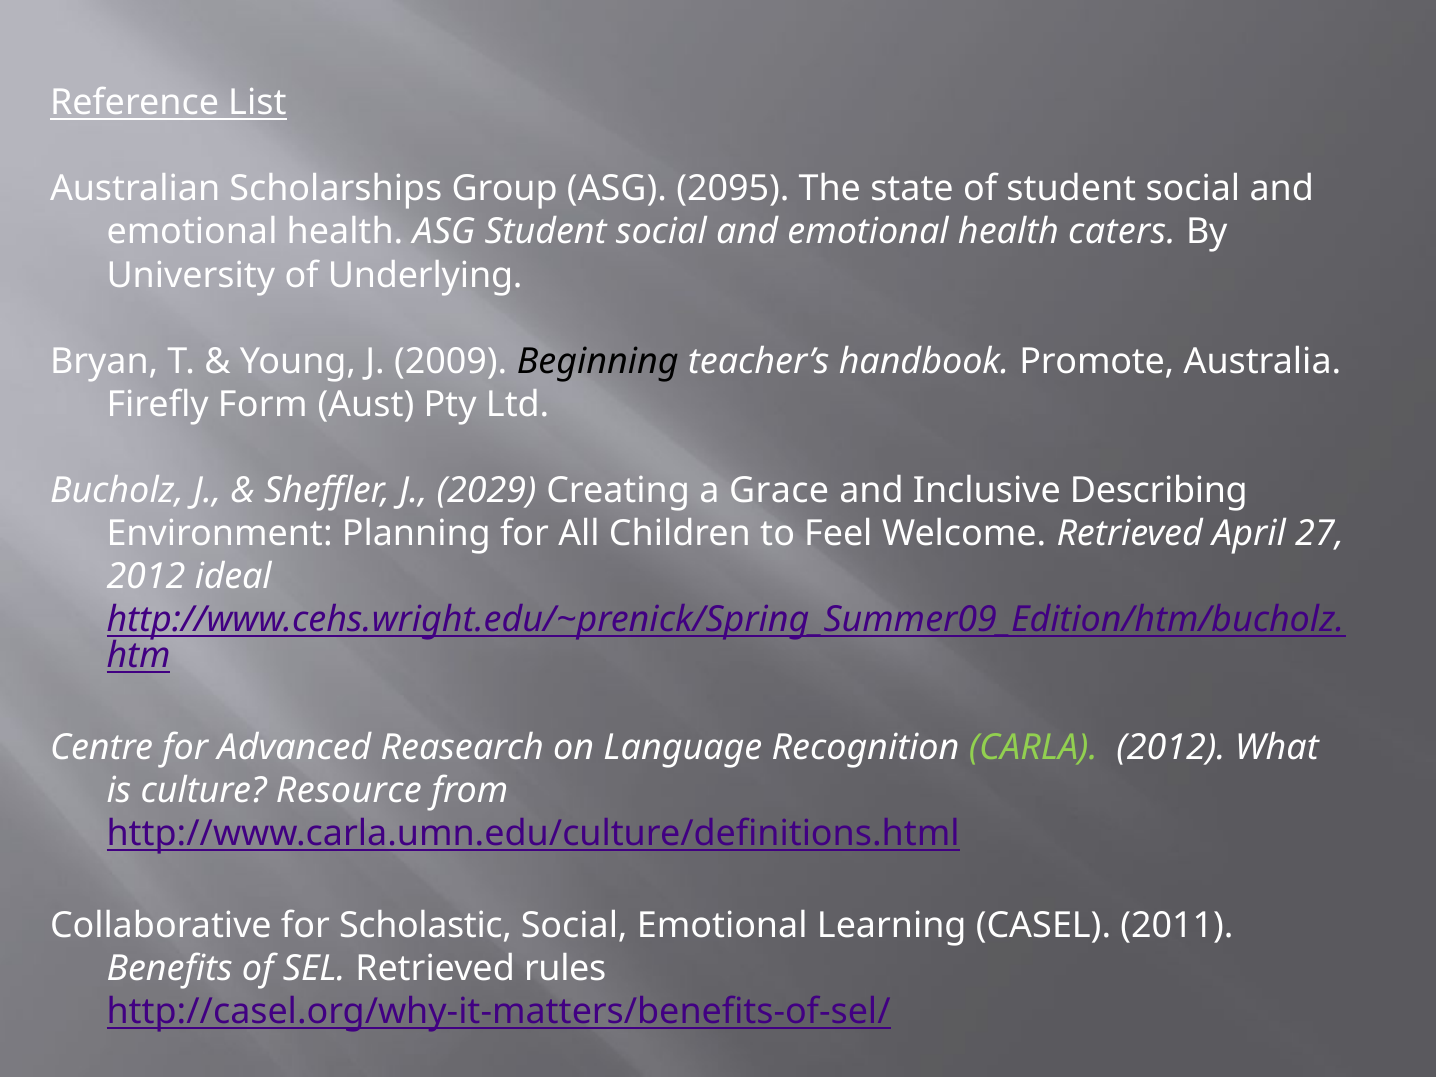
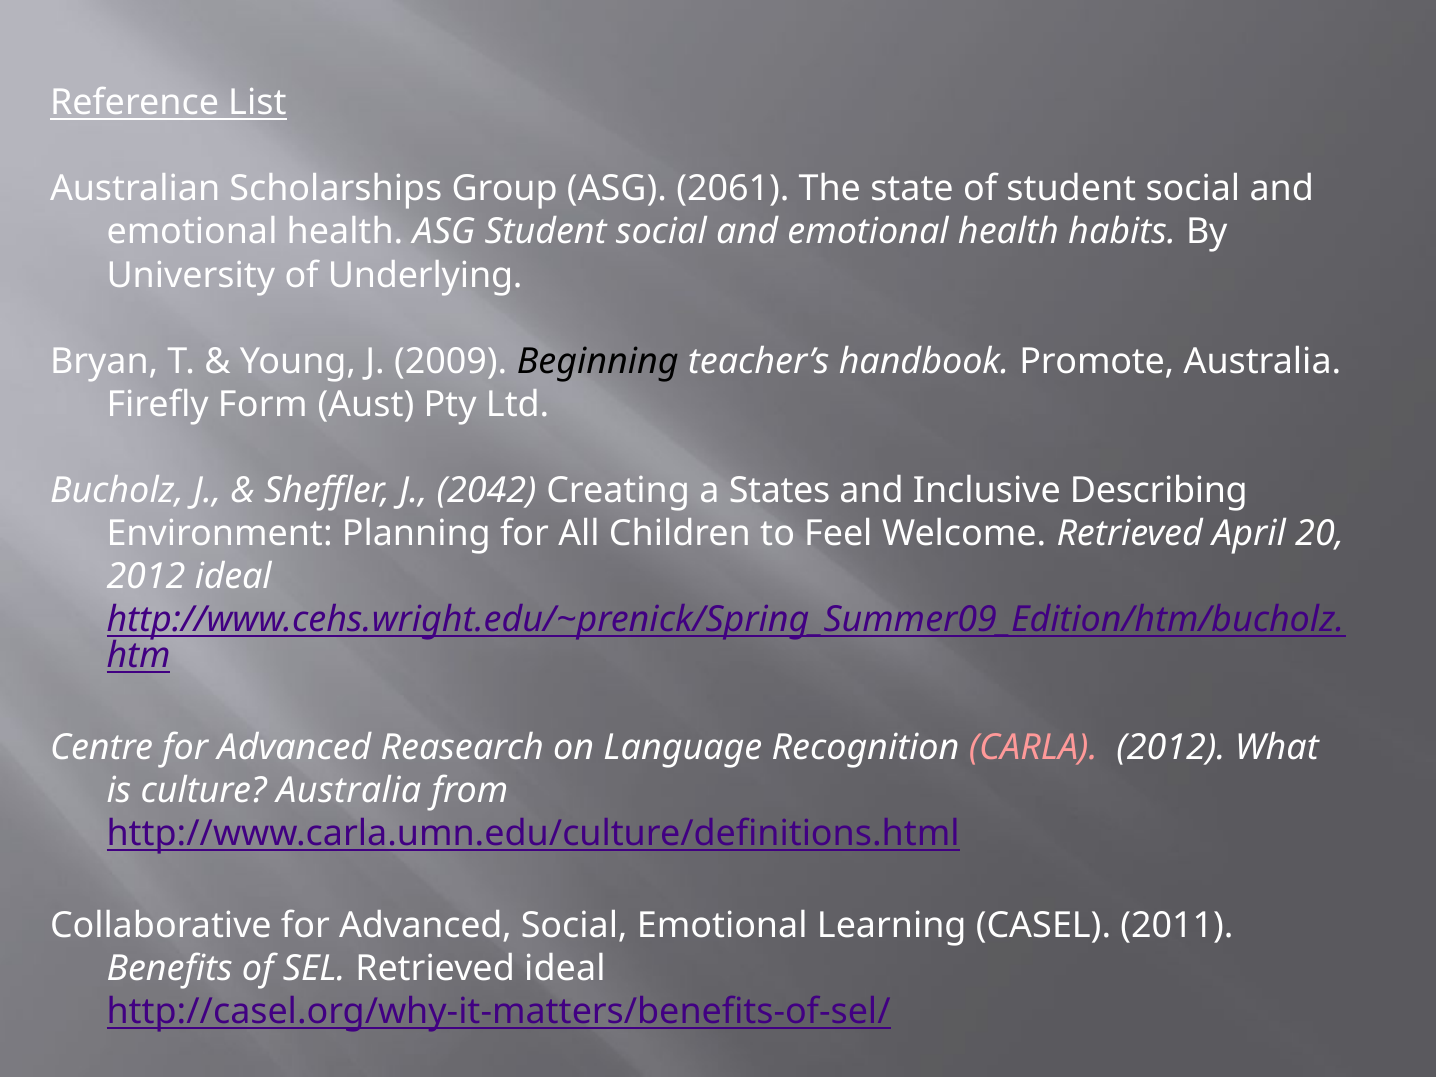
2095: 2095 -> 2061
caters: caters -> habits
2029: 2029 -> 2042
Grace: Grace -> States
27: 27 -> 20
CARLA colour: light green -> pink
culture Resource: Resource -> Australia
Collaborative for Scholastic: Scholastic -> Advanced
Retrieved rules: rules -> ideal
